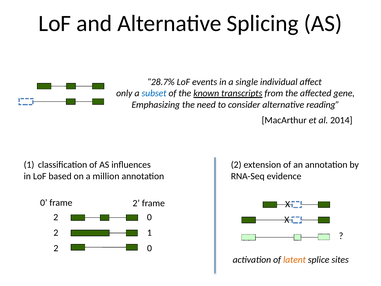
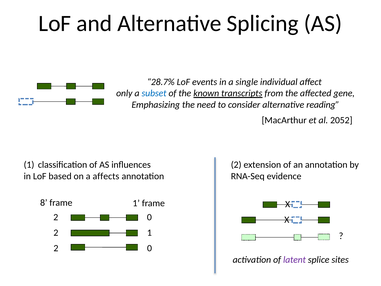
2014: 2014 -> 2052
million: million -> affects
0 at (44, 203): 0 -> 8
2 at (136, 203): 2 -> 1
latent colour: orange -> purple
